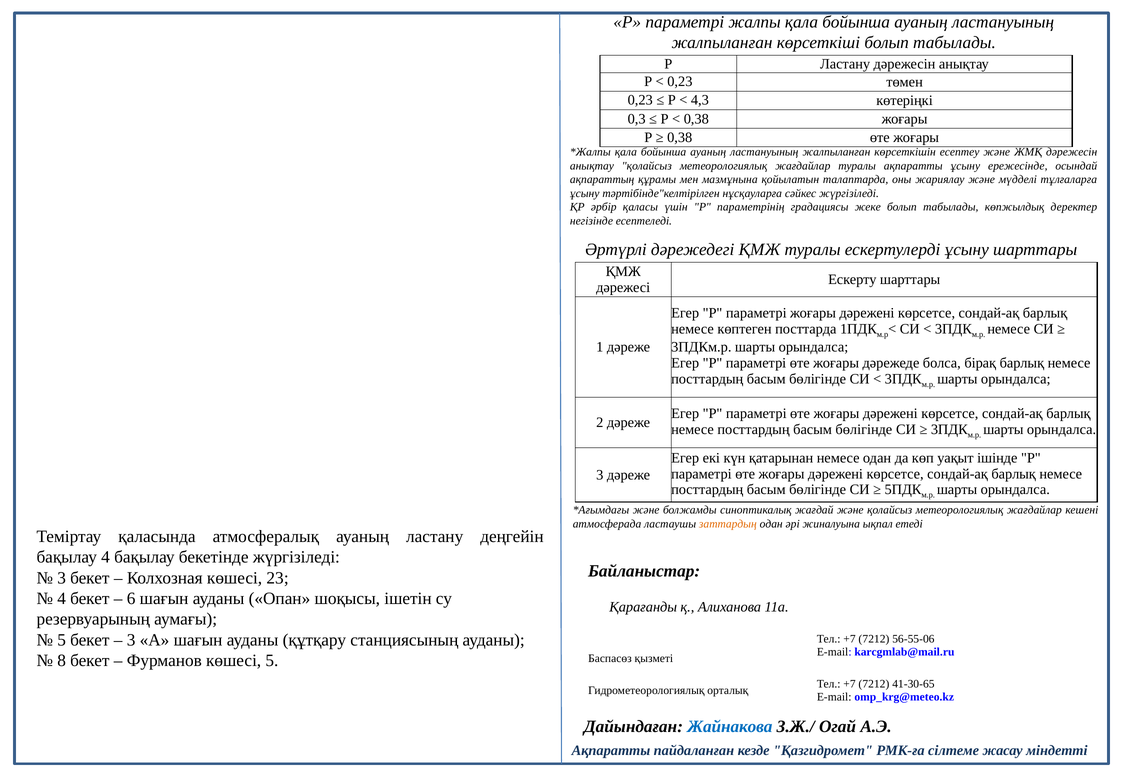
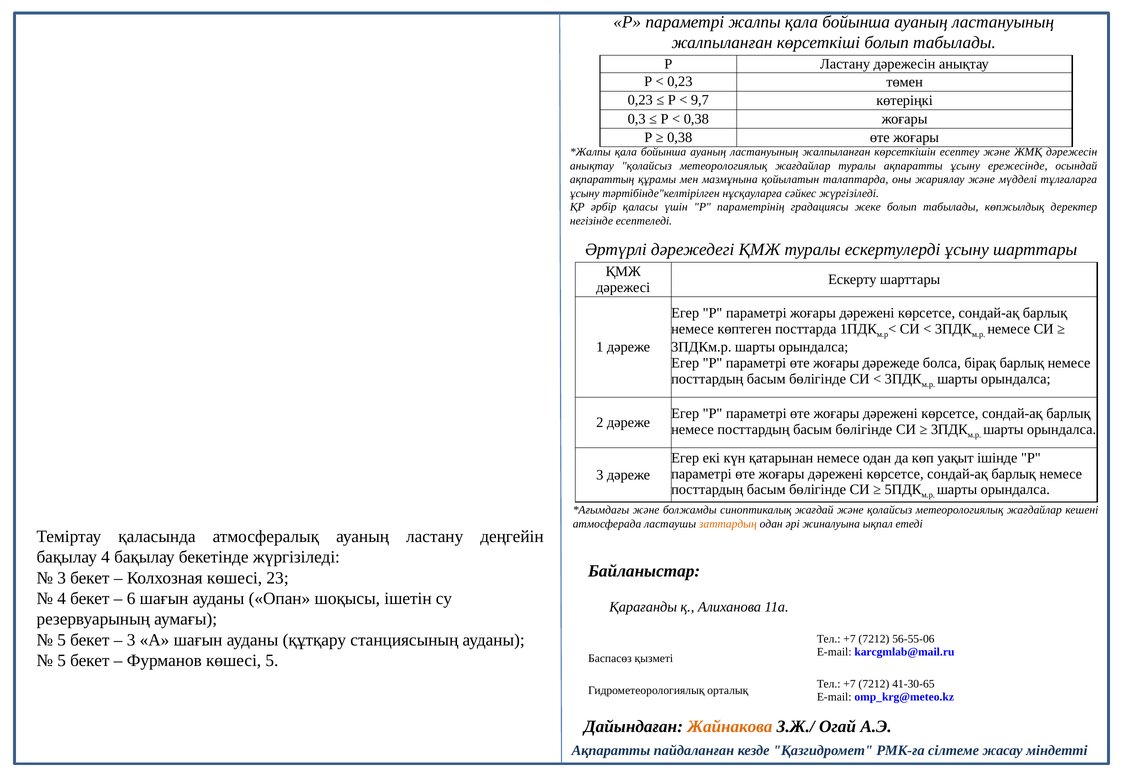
4,3: 4,3 -> 9,7
8 at (62, 661): 8 -> 5
Жайнакова colour: blue -> orange
